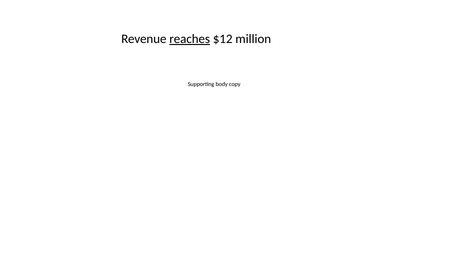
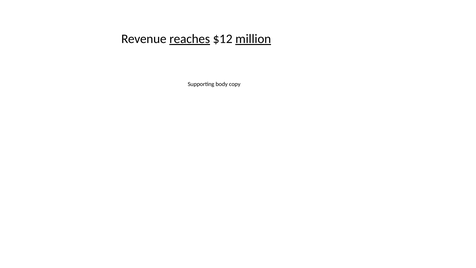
million underline: none -> present
